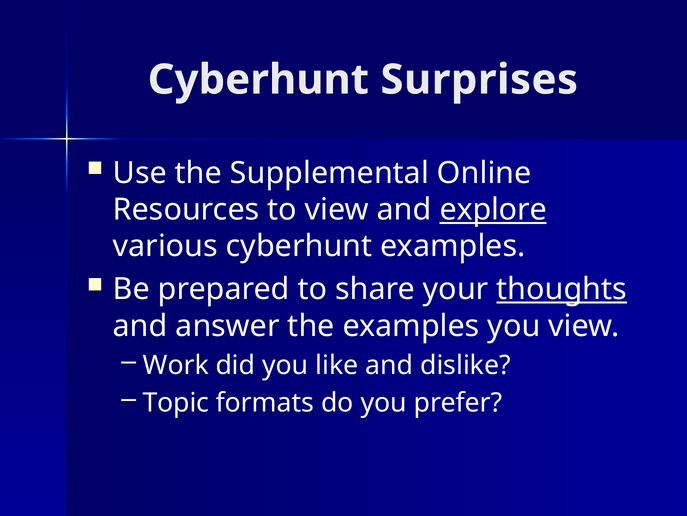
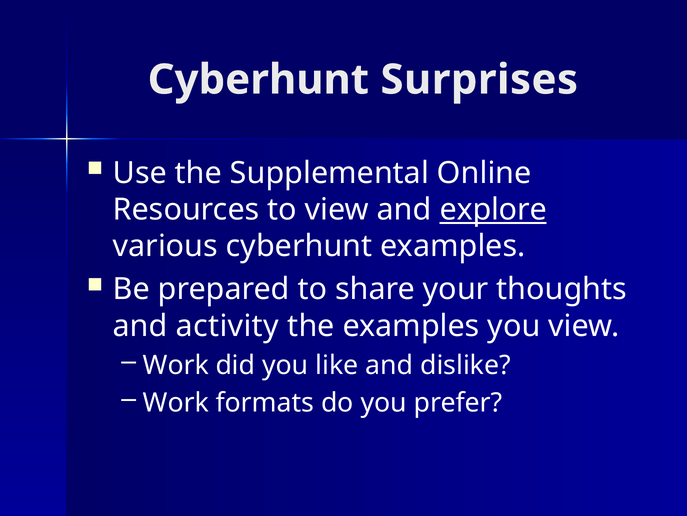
thoughts underline: present -> none
answer: answer -> activity
Topic at (176, 402): Topic -> Work
